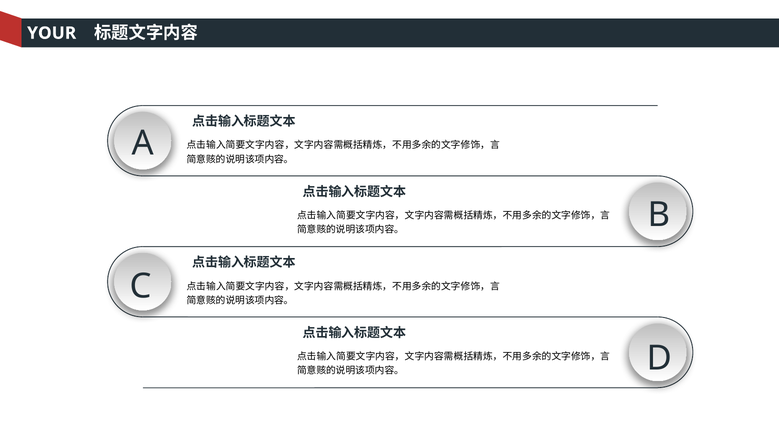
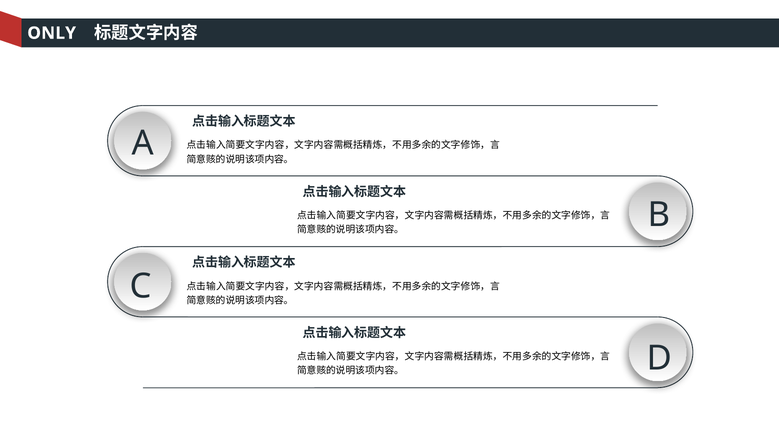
YOUR: YOUR -> ONLY
